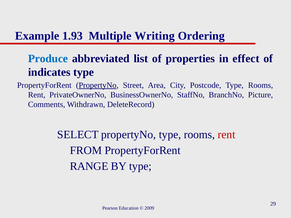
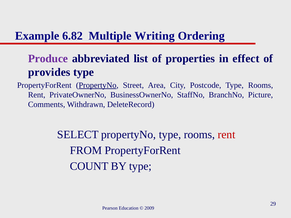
1.93: 1.93 -> 6.82
Produce colour: blue -> purple
indicates: indicates -> provides
RANGE: RANGE -> COUNT
